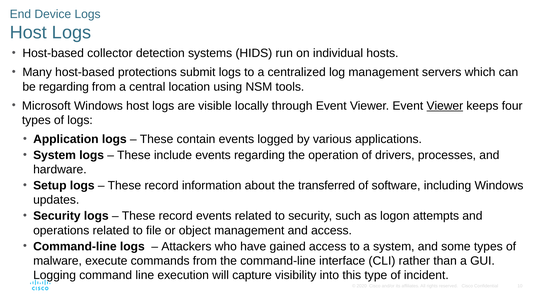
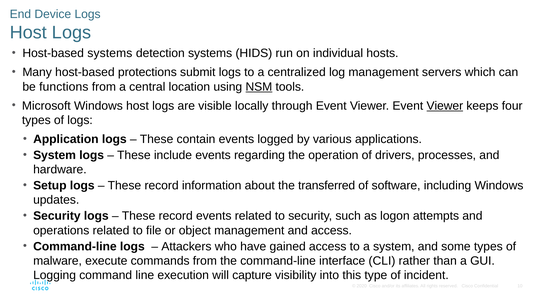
Host-based collector: collector -> systems
be regarding: regarding -> functions
NSM underline: none -> present
